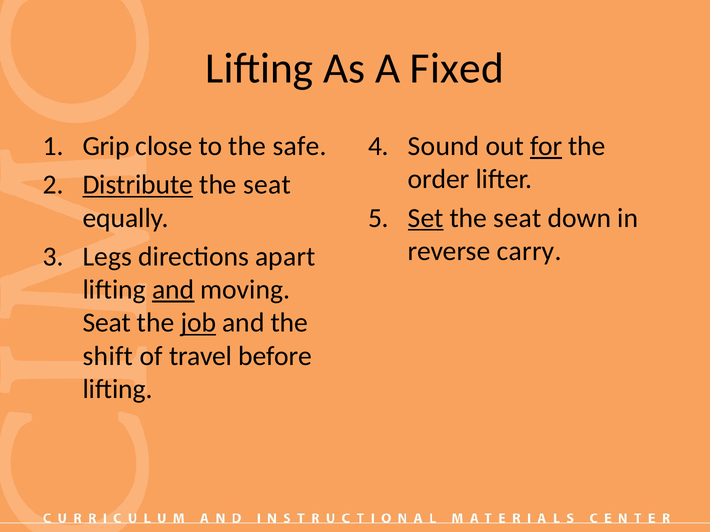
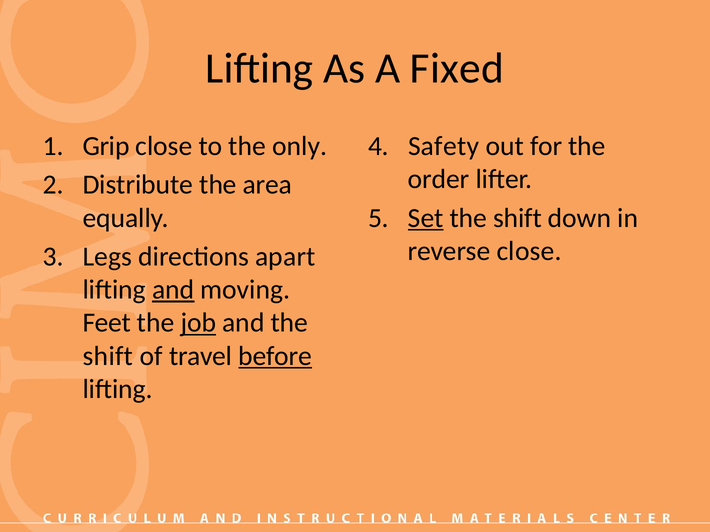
safe: safe -> only
Sound: Sound -> Safety
for underline: present -> none
Distribute underline: present -> none
seat at (267, 185): seat -> area
seat at (517, 218): seat -> shift
reverse carry: carry -> close
Seat at (107, 323): Seat -> Feet
before underline: none -> present
